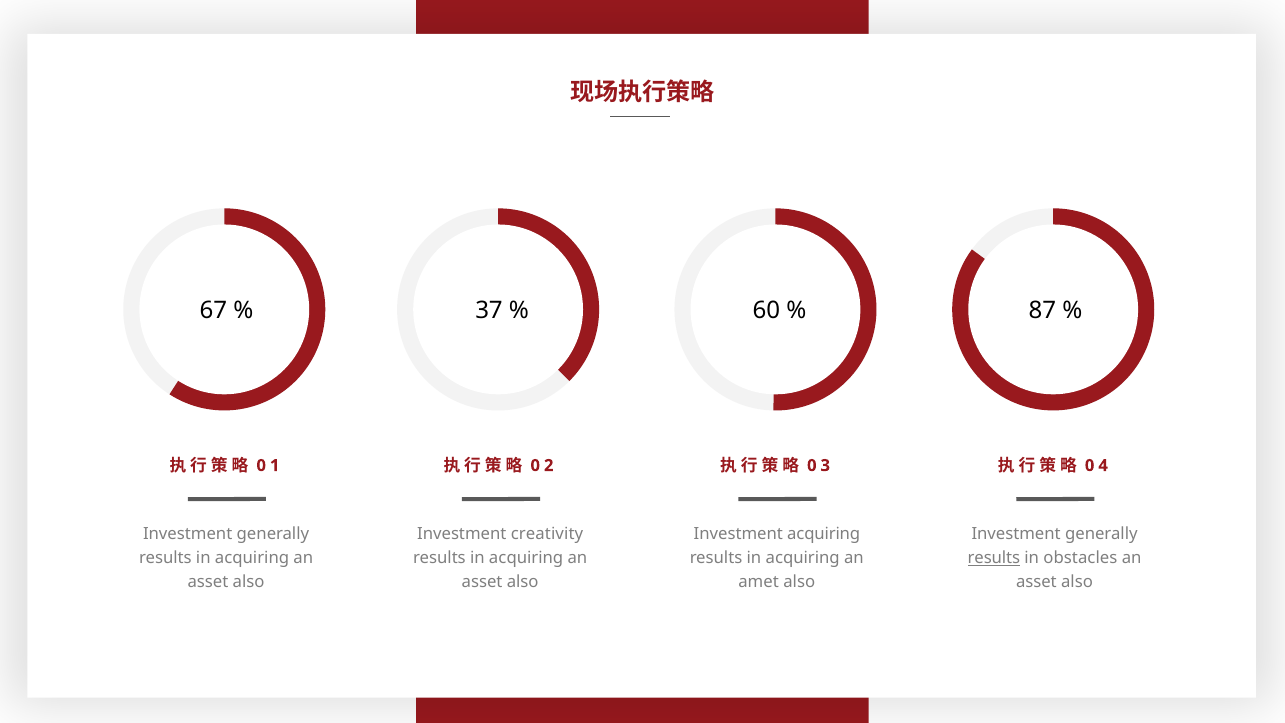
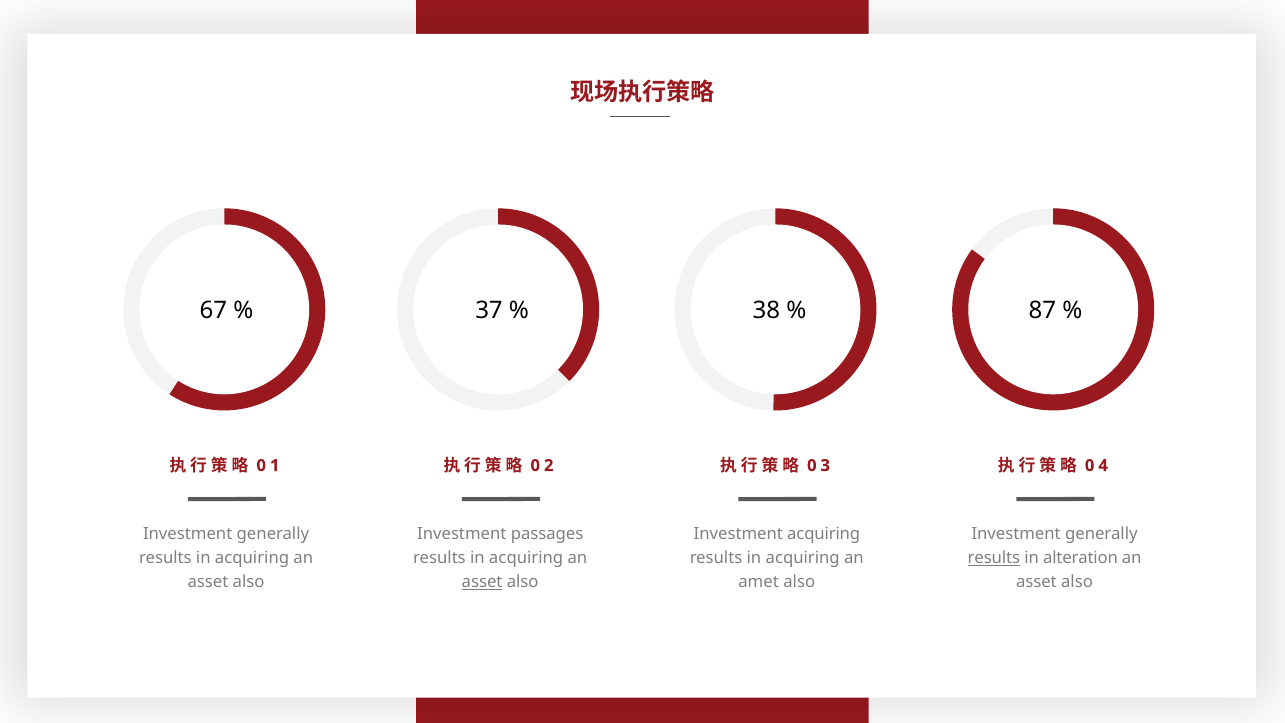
60: 60 -> 38
creativity: creativity -> passages
obstacles: obstacles -> alteration
asset at (482, 582) underline: none -> present
